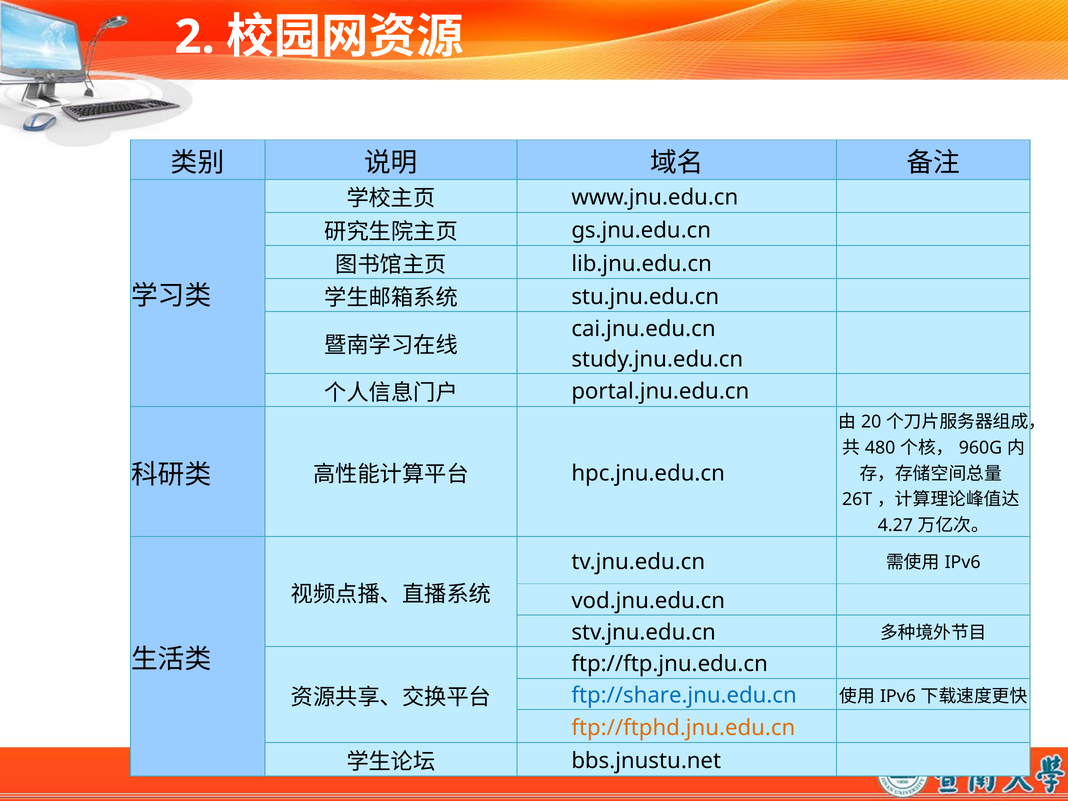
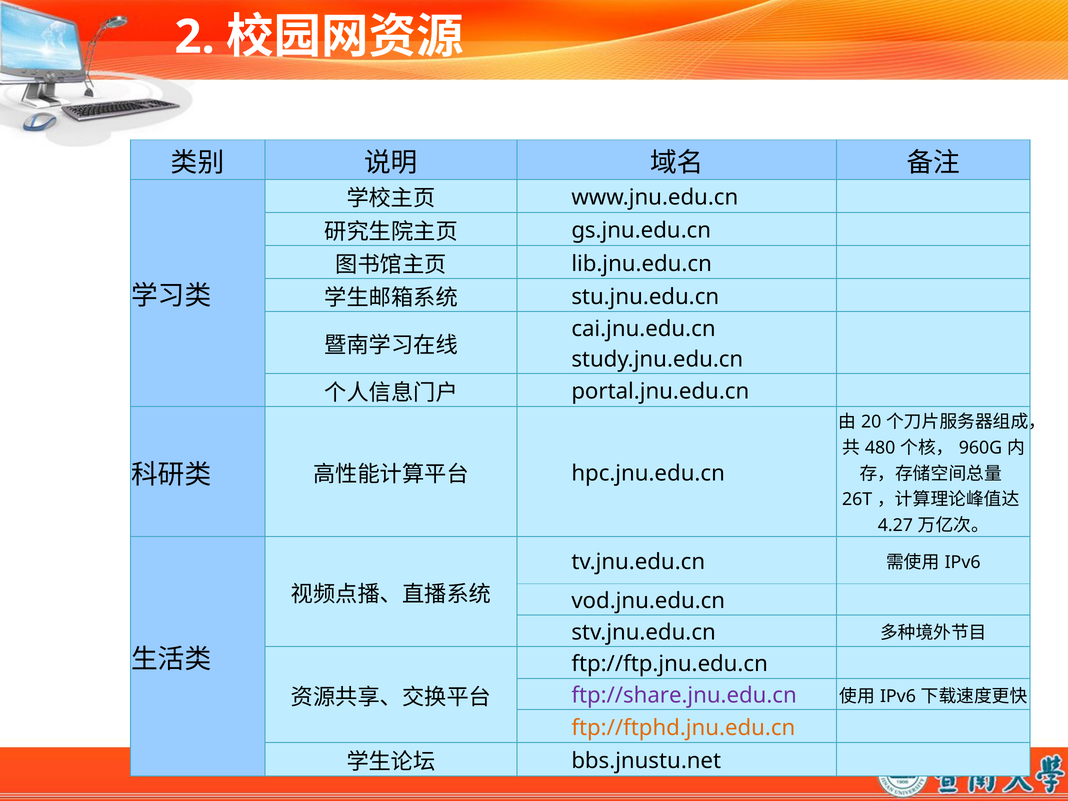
ftp://share.jnu.edu.cn colour: blue -> purple
